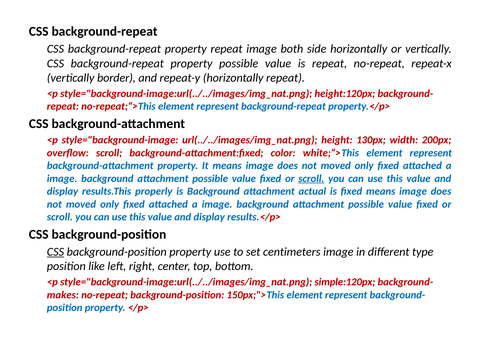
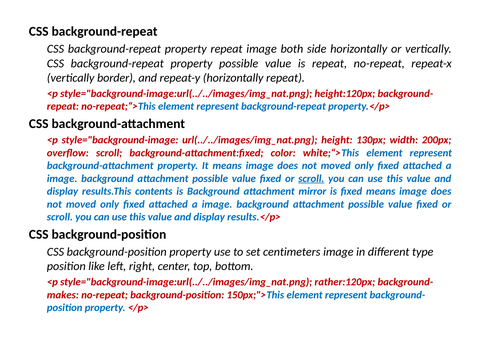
properly: properly -> contents
actual: actual -> mirror
CSS at (55, 252) underline: present -> none
simple:120px: simple:120px -> rather:120px
